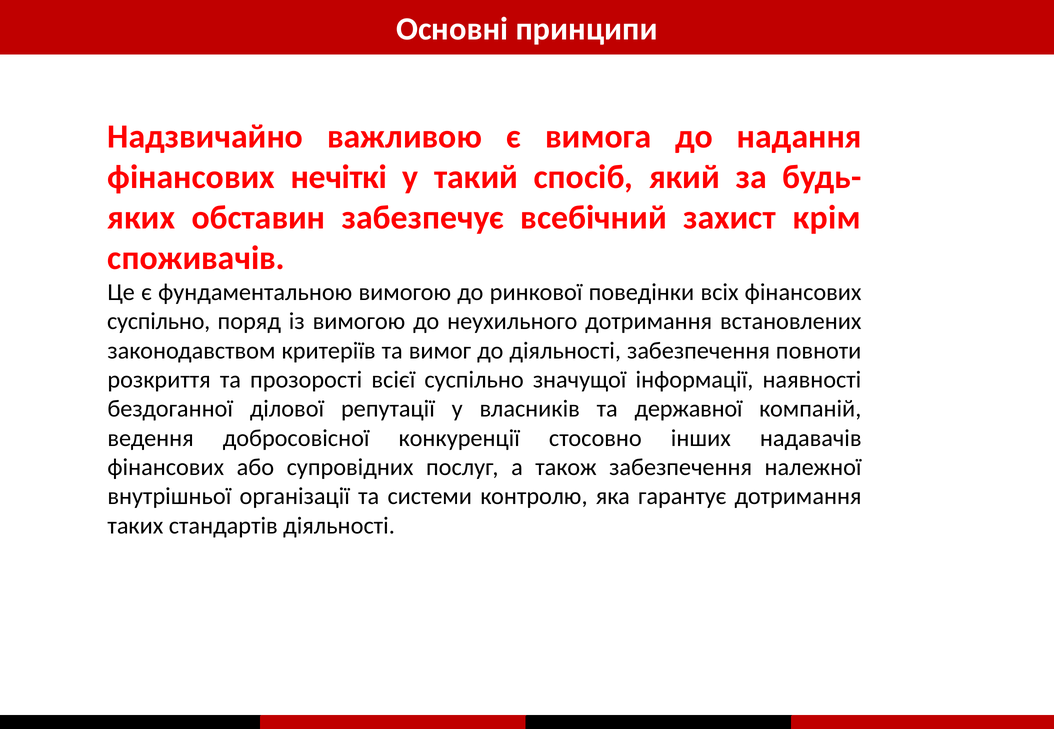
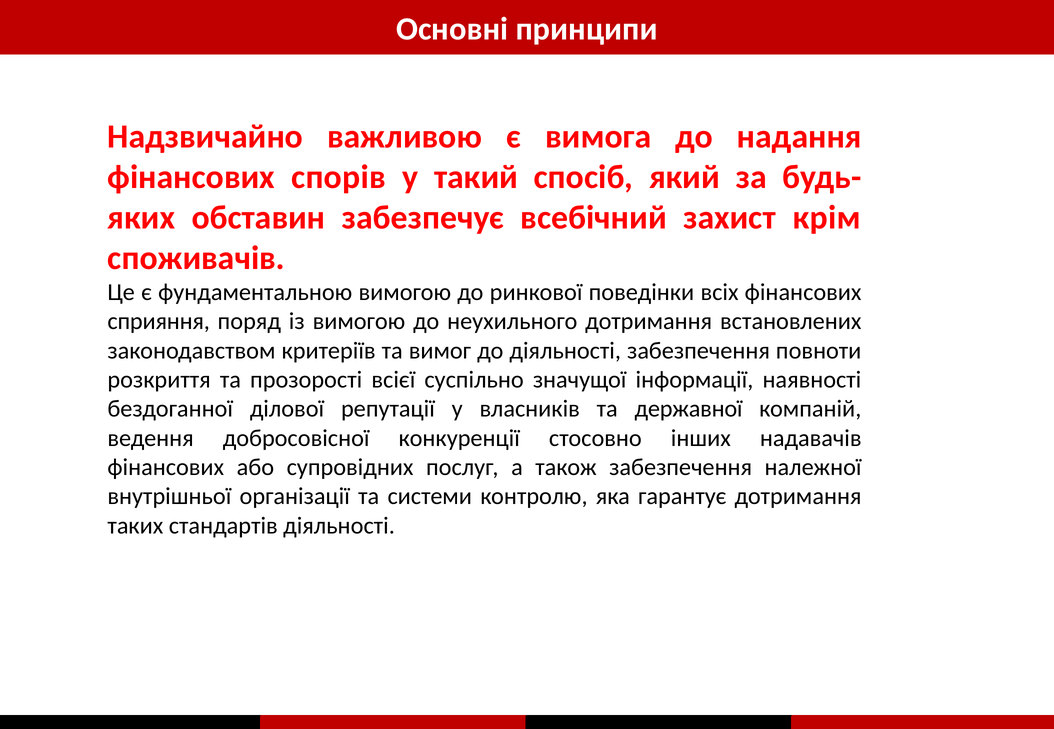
нечіткі: нечіткі -> спорів
суспільно at (159, 322): суспільно -> сприяння
